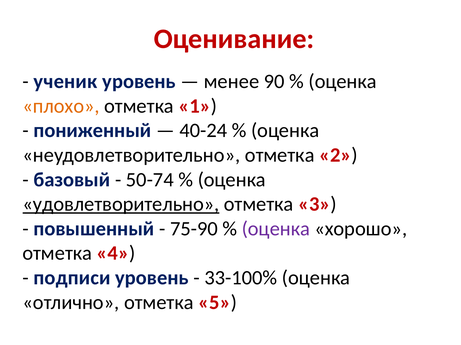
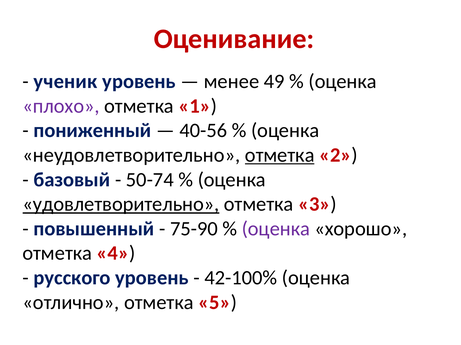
90: 90 -> 49
плохо colour: orange -> purple
40-24: 40-24 -> 40-56
отметка at (280, 155) underline: none -> present
подписи: подписи -> русского
33-100%: 33-100% -> 42-100%
